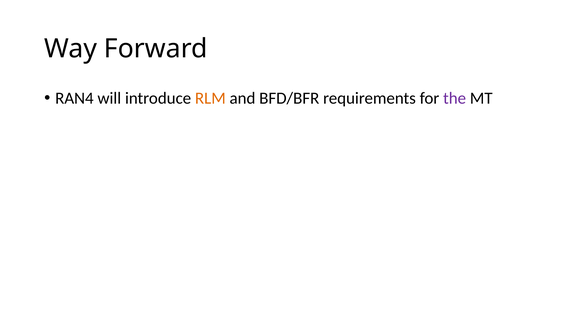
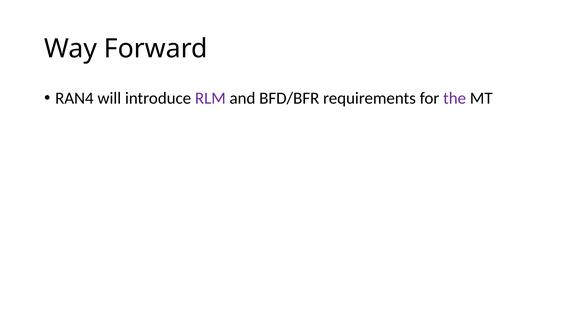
RLM colour: orange -> purple
